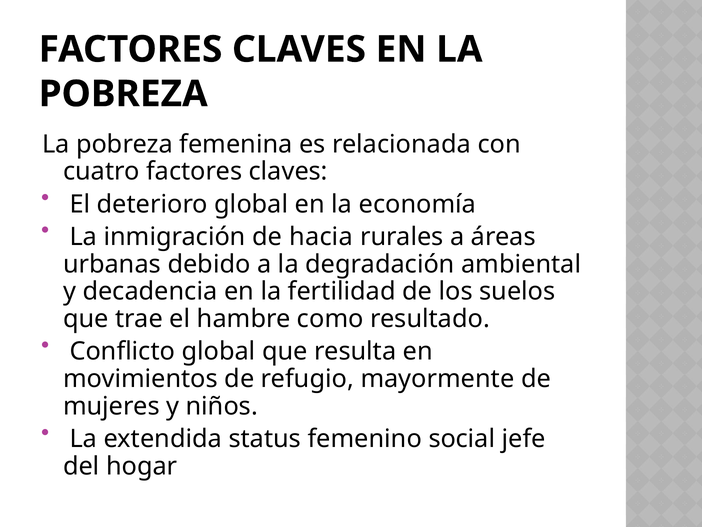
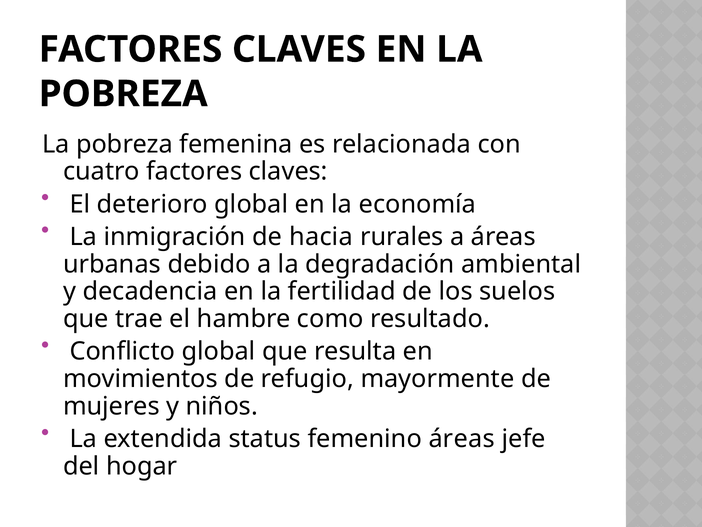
femenino social: social -> áreas
